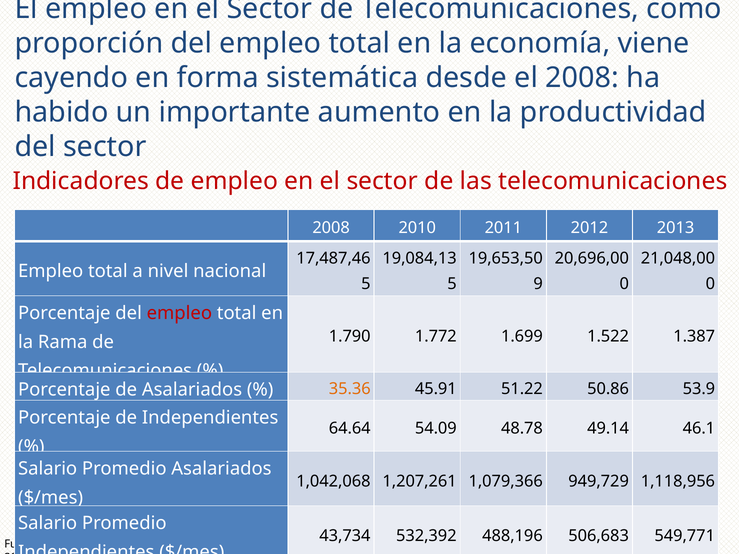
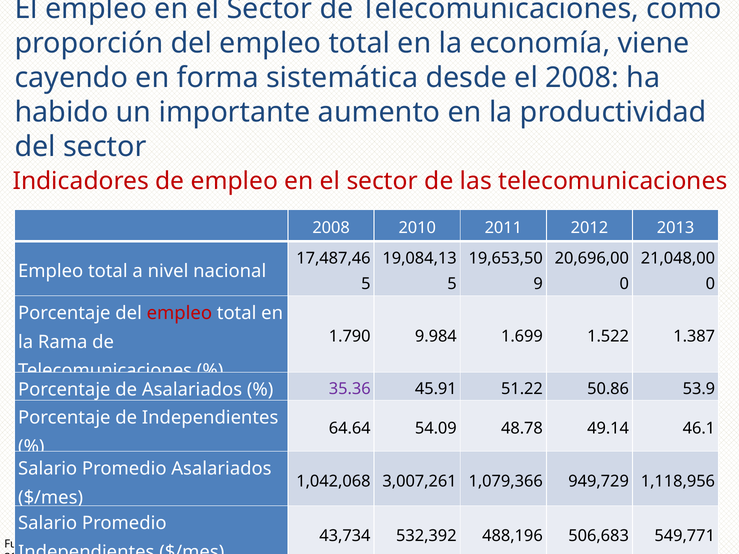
1.772: 1.772 -> 9.984
35.36 colour: orange -> purple
1,207,261: 1,207,261 -> 3,007,261
